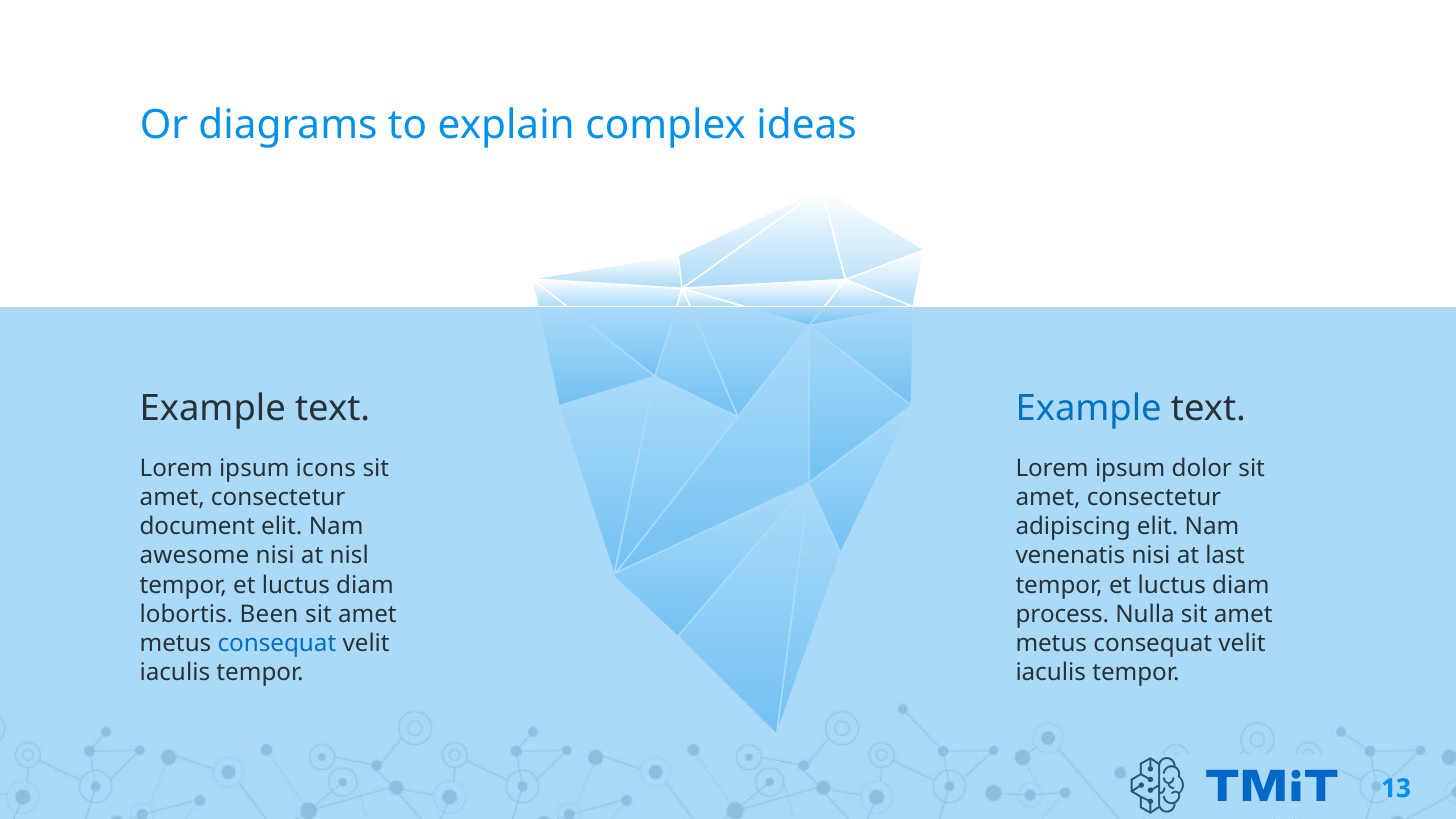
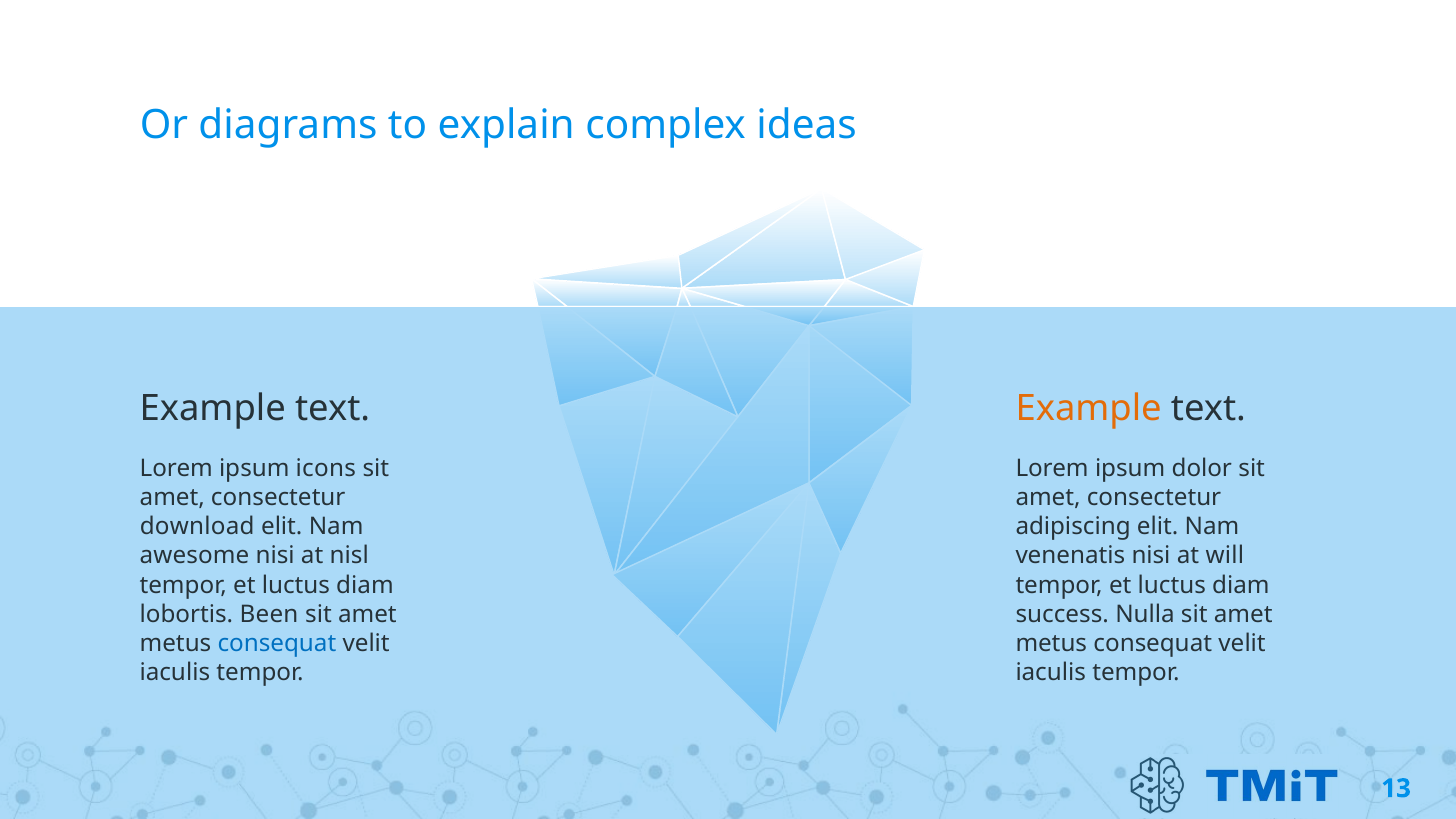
Example at (1089, 409) colour: blue -> orange
document: document -> download
last: last -> will
process: process -> success
